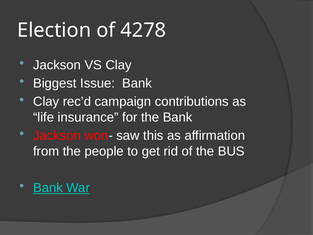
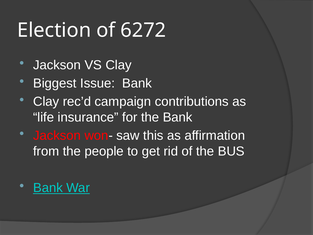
4278: 4278 -> 6272
